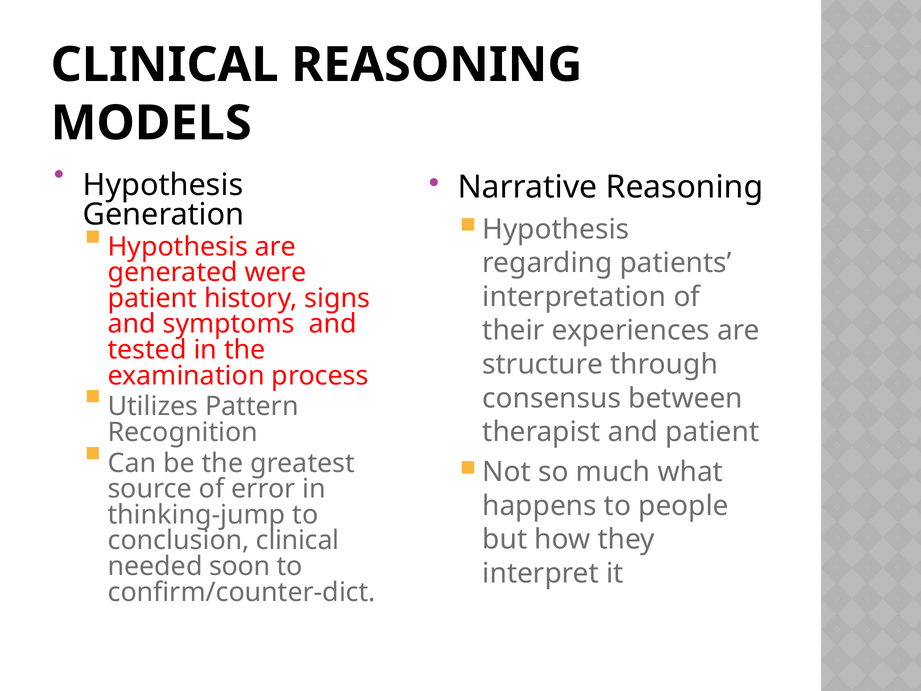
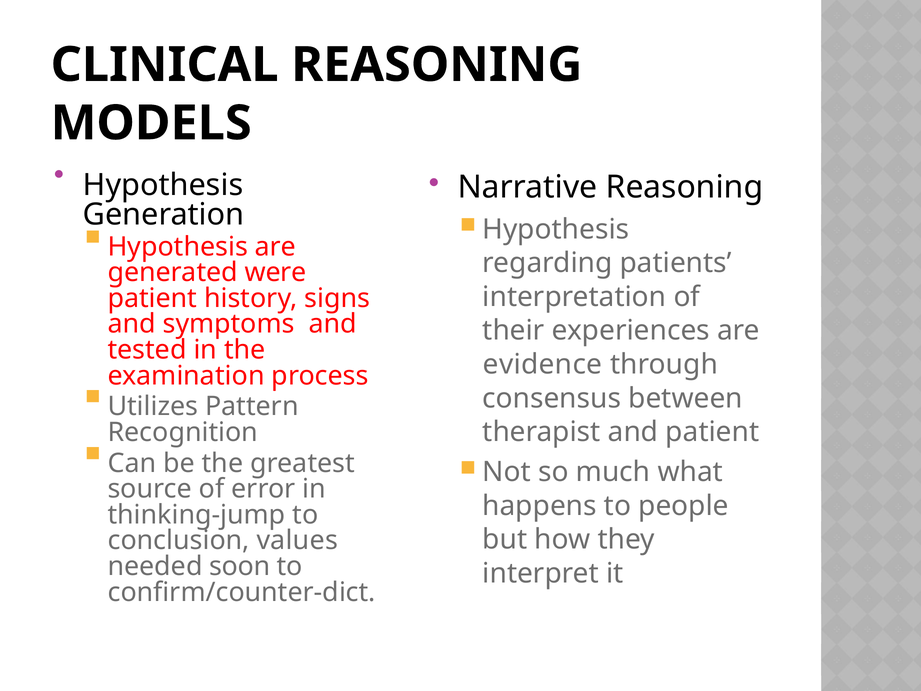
structure: structure -> evidence
conclusion clinical: clinical -> values
